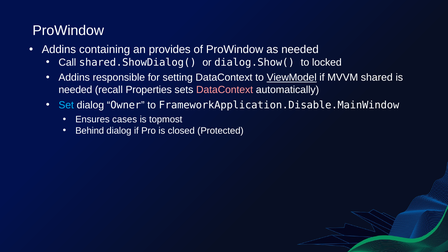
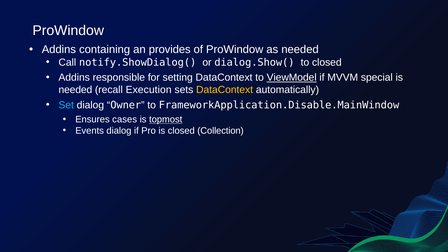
shared.ShowDialog(: shared.ShowDialog( -> notify.ShowDialog(
to locked: locked -> closed
shared: shared -> special
Properties: Properties -> Execution
DataContext at (225, 90) colour: pink -> yellow
topmost underline: none -> present
Behind: Behind -> Events
Protected: Protected -> Collection
